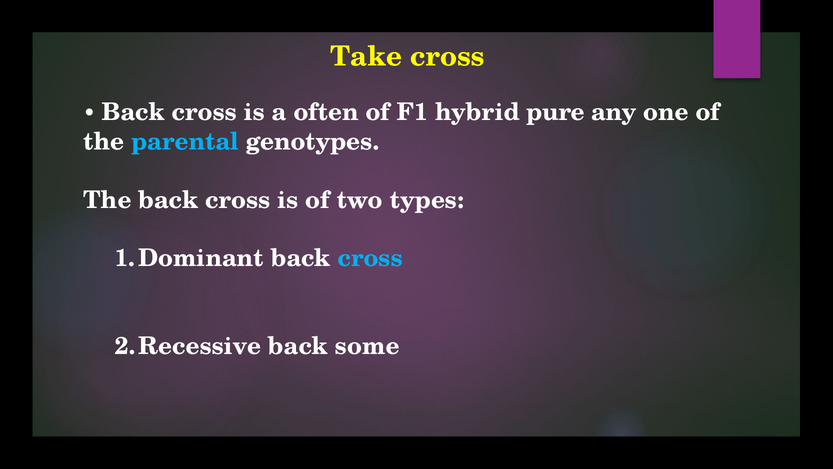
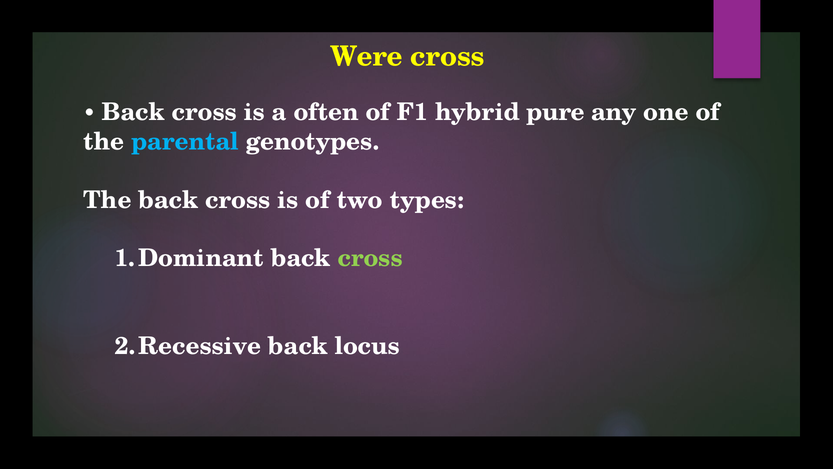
Take: Take -> Were
cross at (370, 258) colour: light blue -> light green
some: some -> locus
